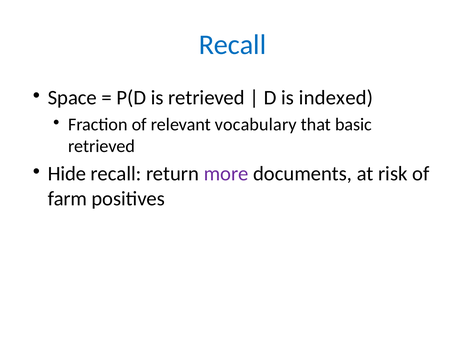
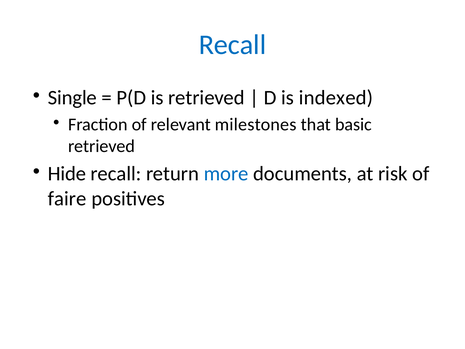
Space: Space -> Single
vocabulary: vocabulary -> milestones
more colour: purple -> blue
farm: farm -> faire
